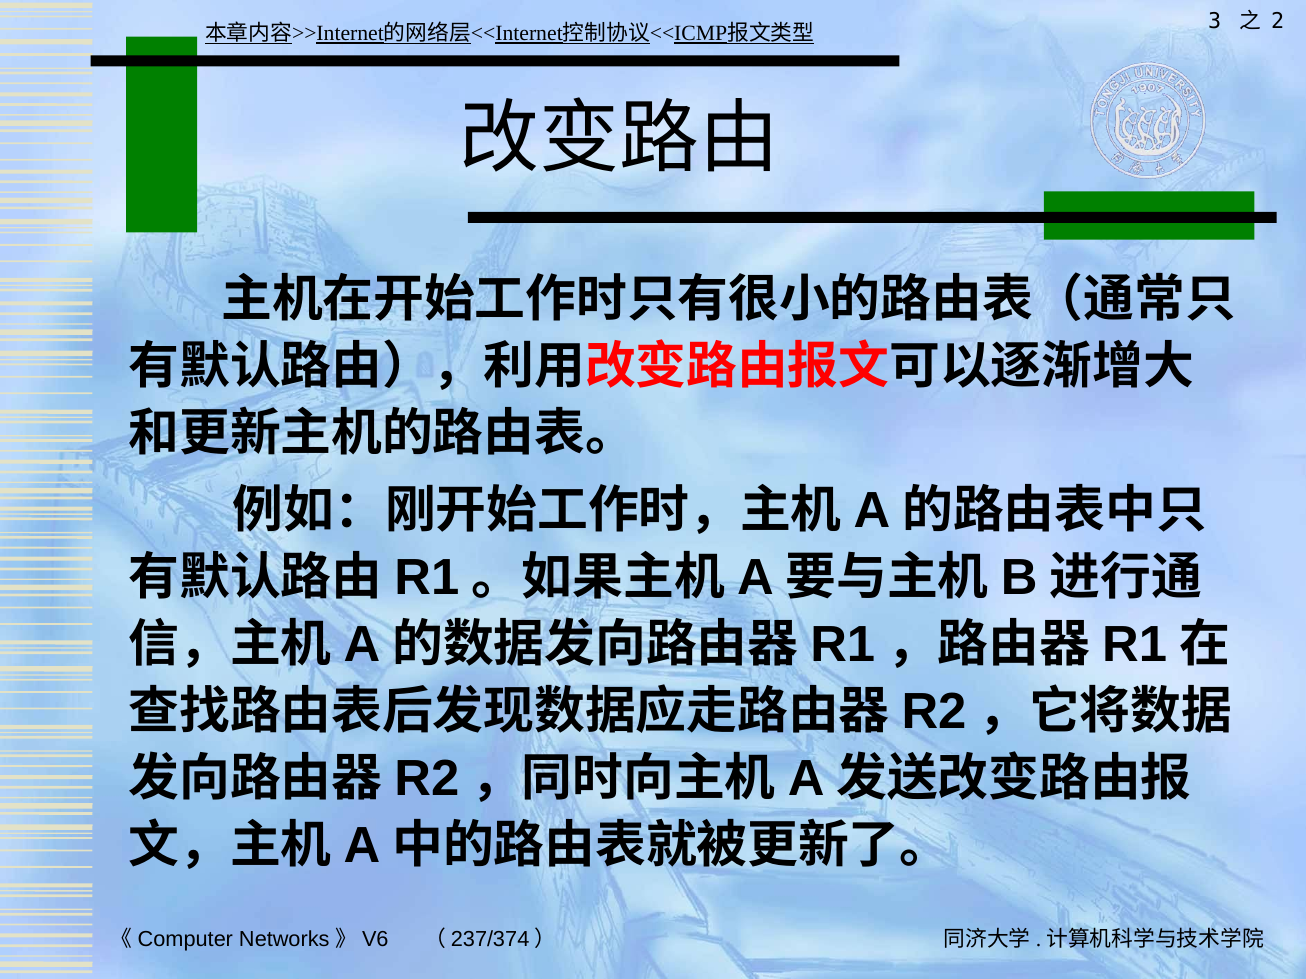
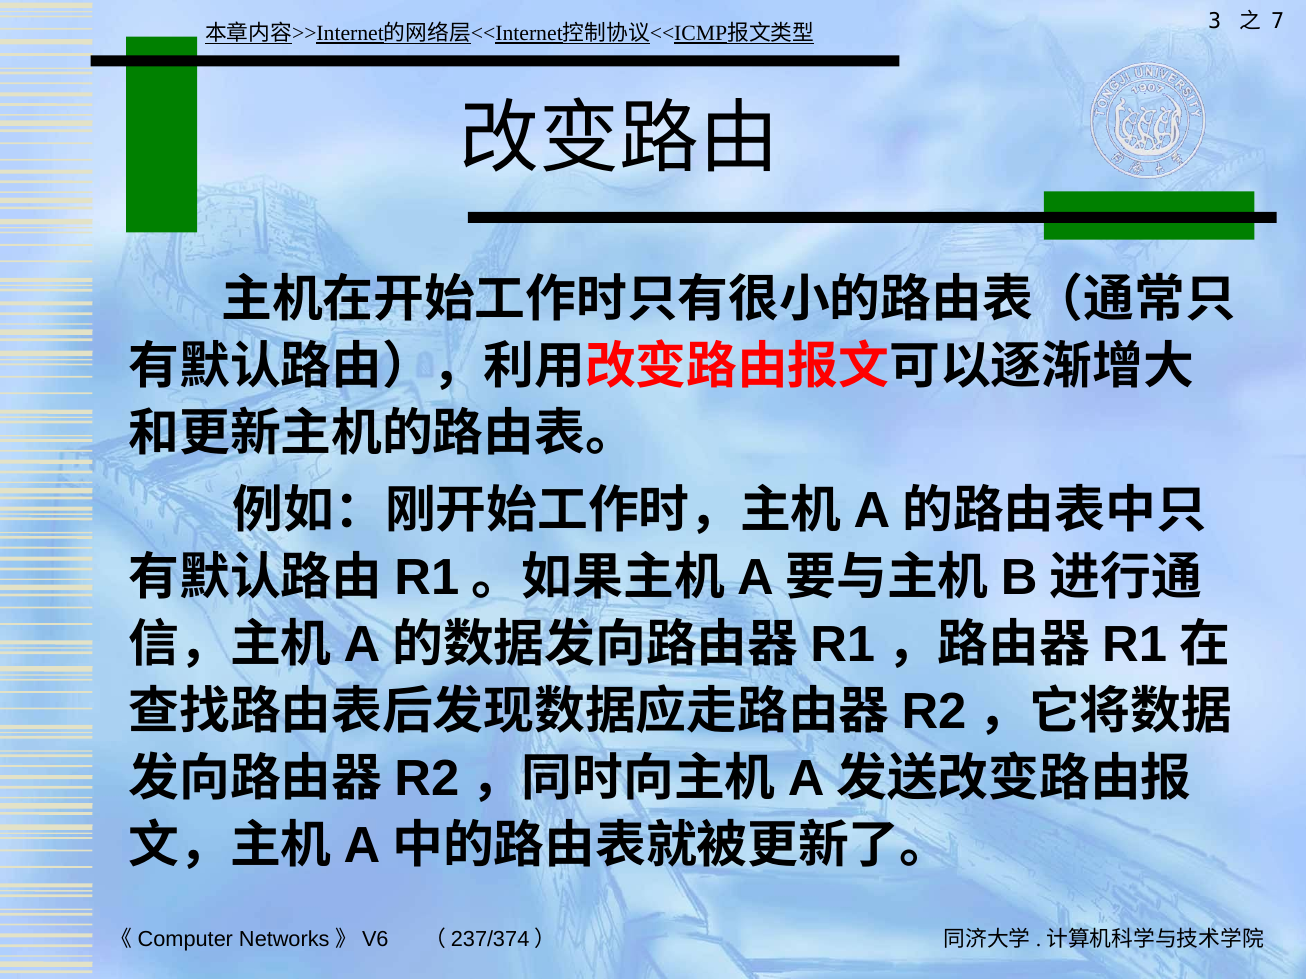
2: 2 -> 7
